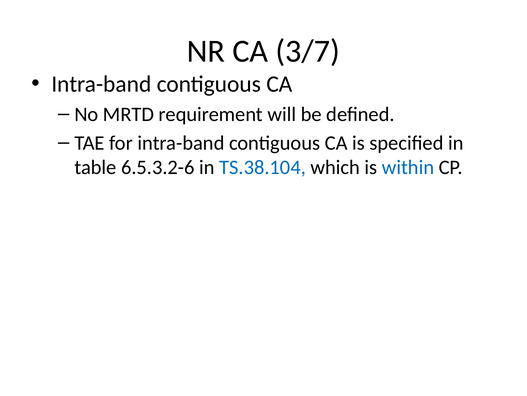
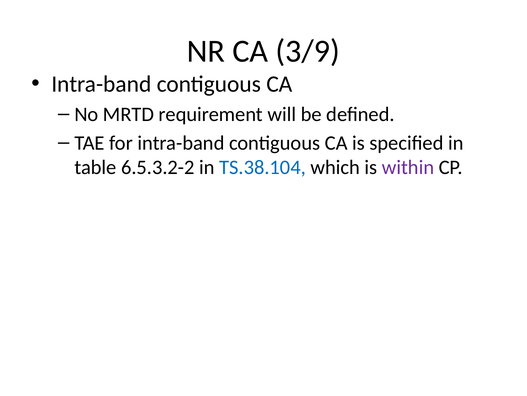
3/7: 3/7 -> 3/9
6.5.3.2-6: 6.5.3.2-6 -> 6.5.3.2-2
within colour: blue -> purple
